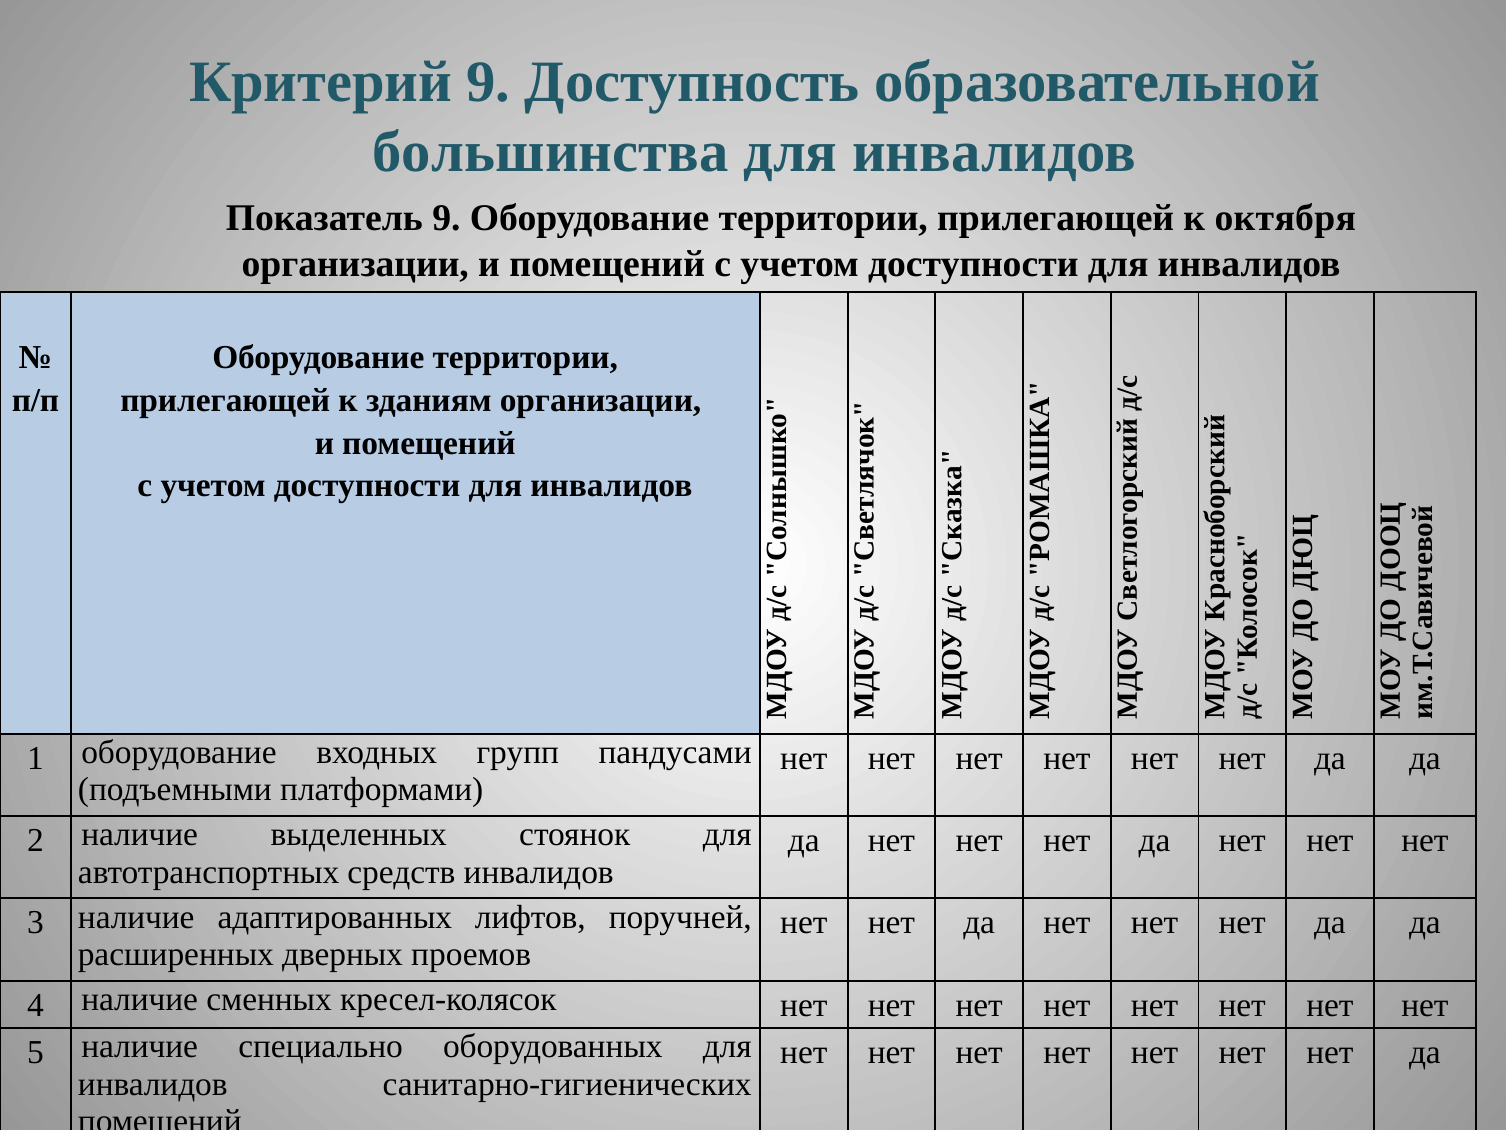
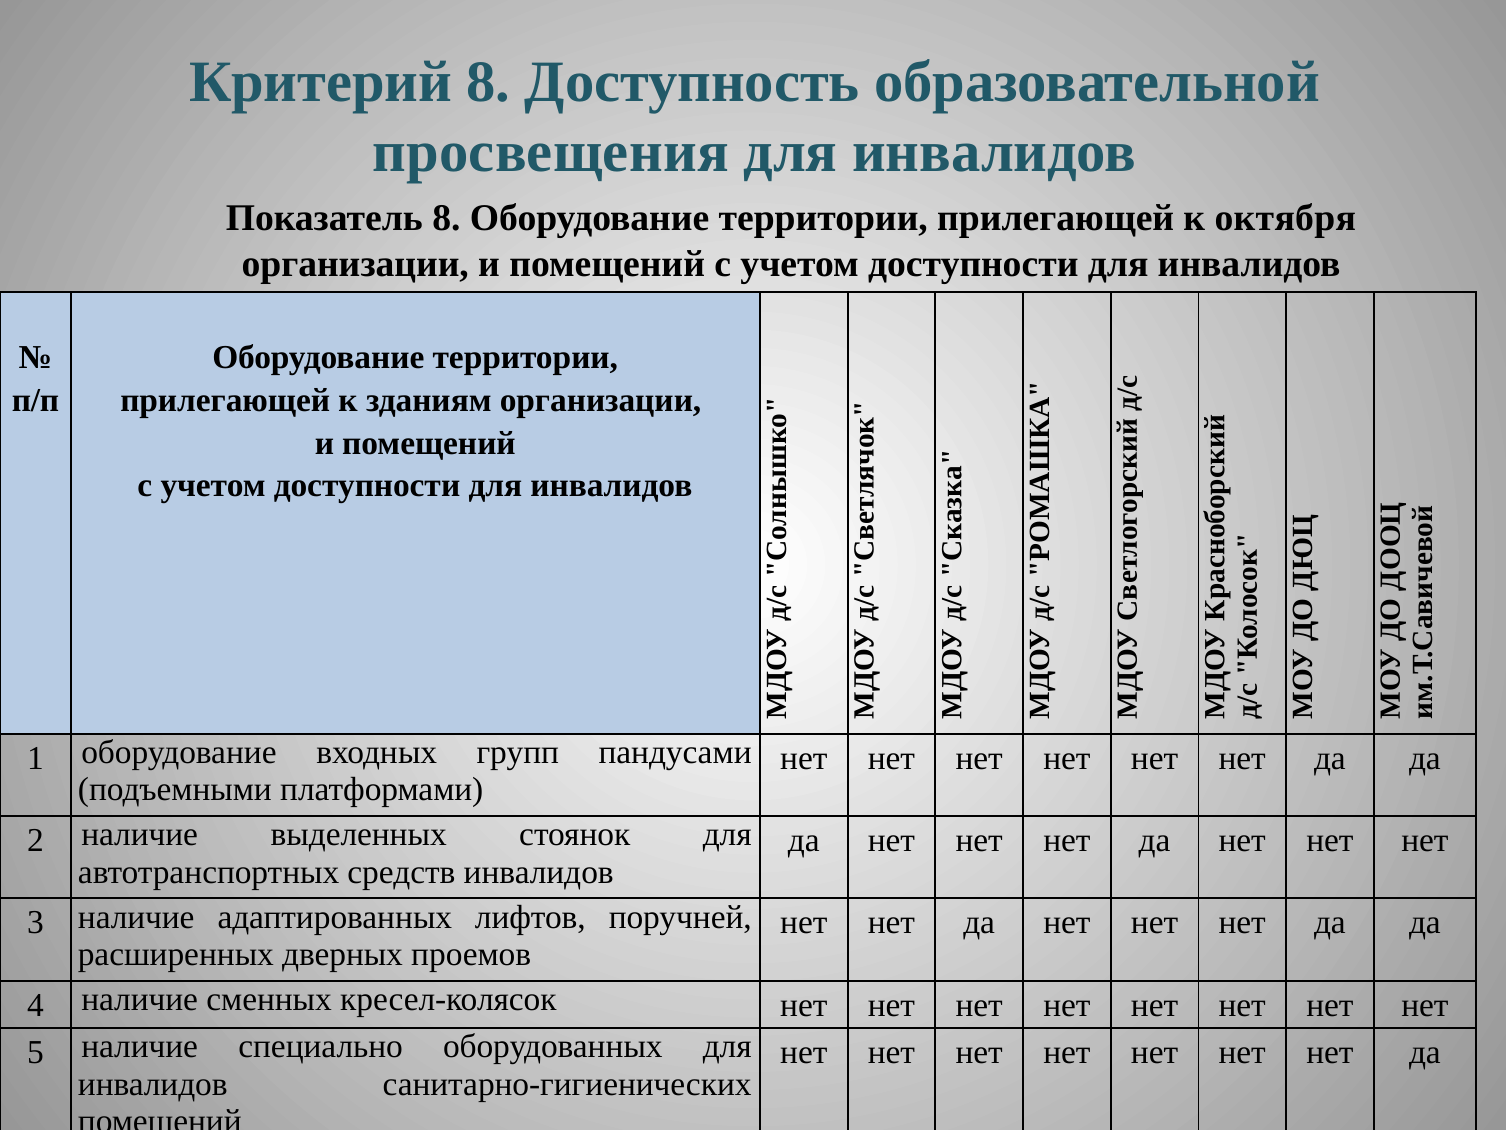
Критерий 9: 9 -> 8
большинства: большинства -> просвещения
Показатель 9: 9 -> 8
